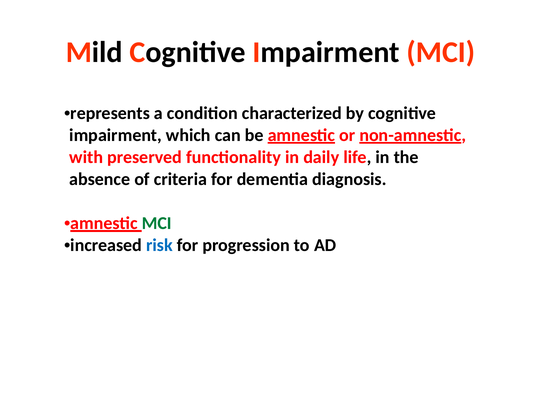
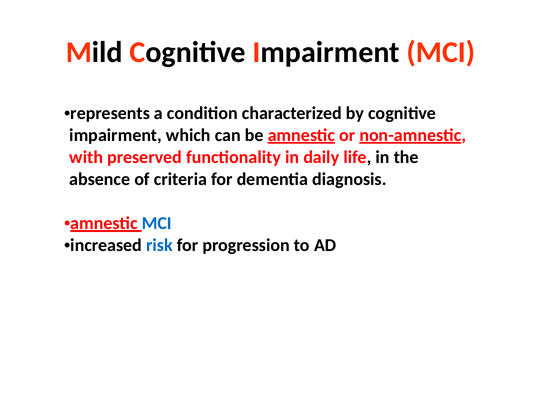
MCI at (157, 223) colour: green -> blue
